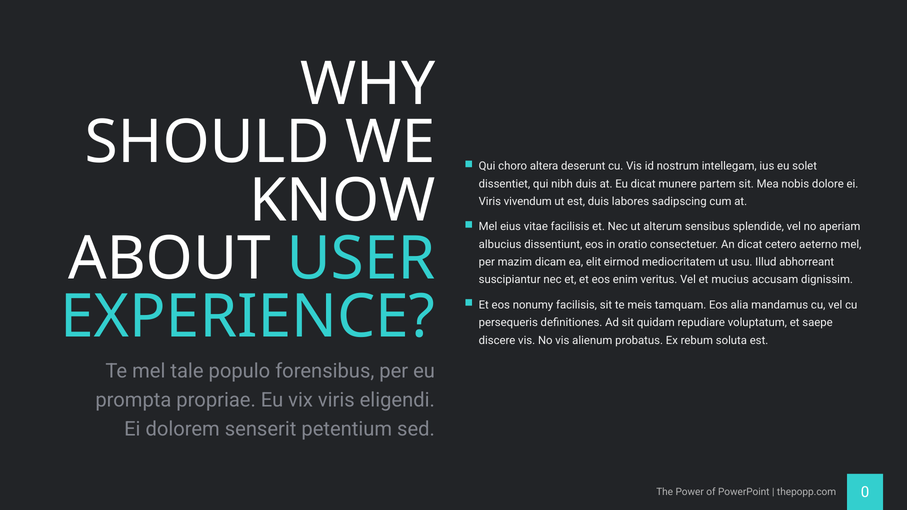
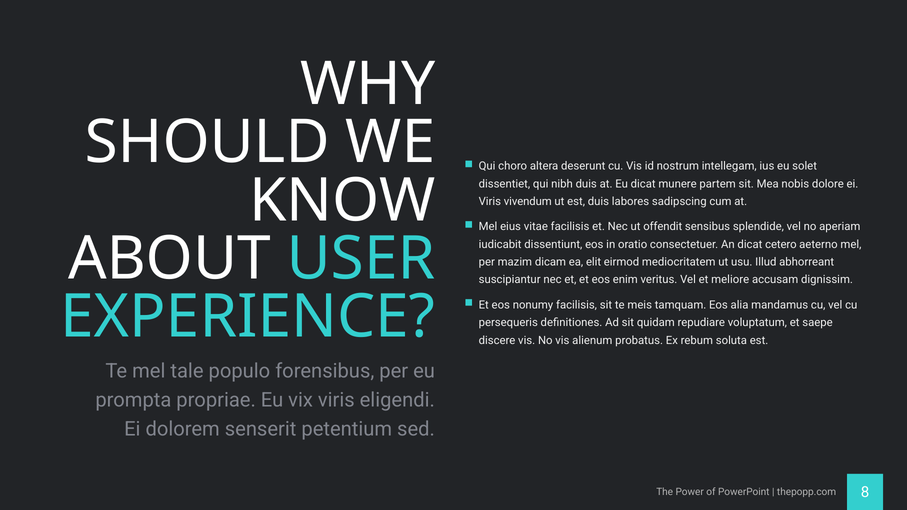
alterum: alterum -> offendit
albucius: albucius -> iudicabit
mucius: mucius -> meliore
0: 0 -> 8
